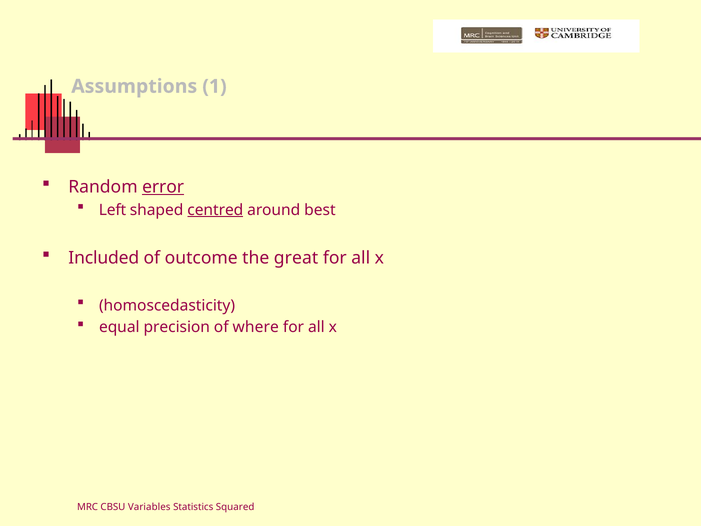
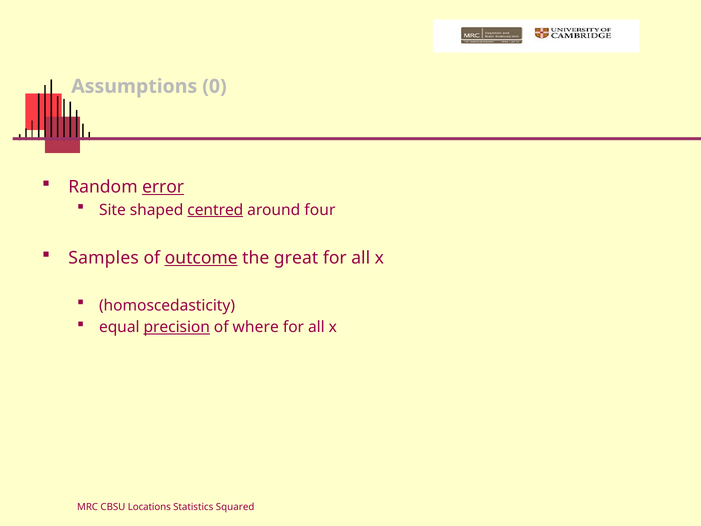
1: 1 -> 0
Left: Left -> Site
best: best -> four
Included: Included -> Samples
outcome underline: none -> present
precision underline: none -> present
Variables: Variables -> Locations
